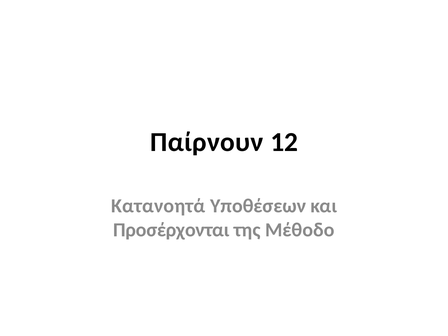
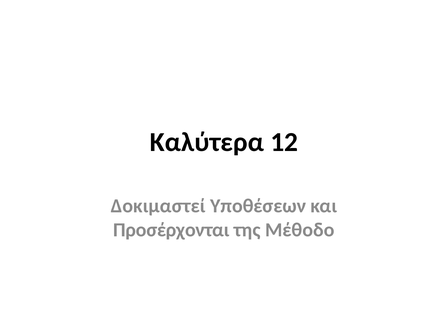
Παίρνουν: Παίρνουν -> Καλύτερα
Κατανοητά: Κατανοητά -> Δοκιμαστεί
